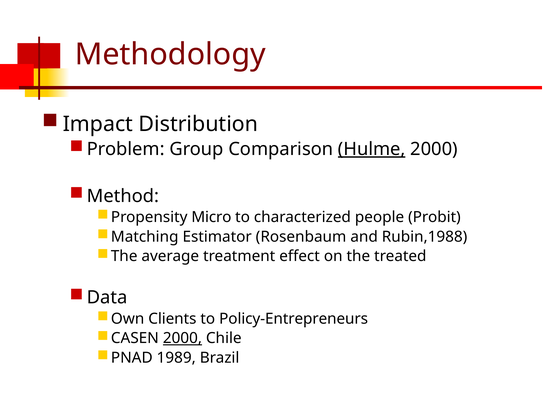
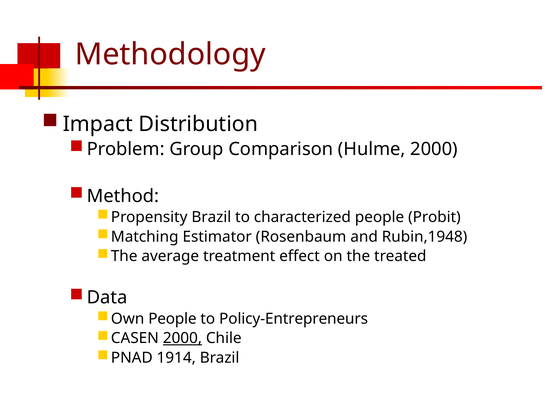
Hulme underline: present -> none
Propensity Micro: Micro -> Brazil
Rubin,1988: Rubin,1988 -> Rubin,1948
Own Clients: Clients -> People
1989: 1989 -> 1914
